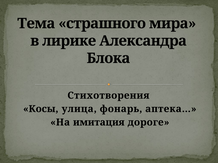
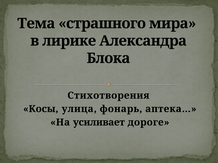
имитация: имитация -> усиливает
